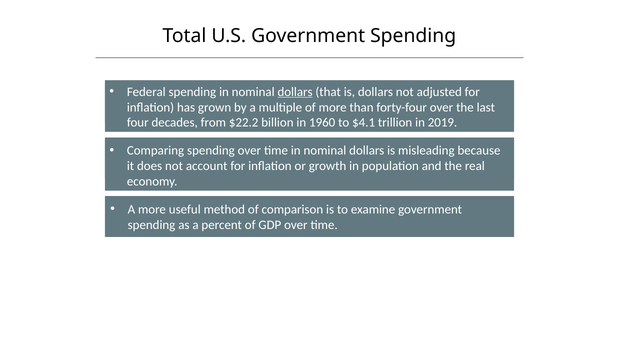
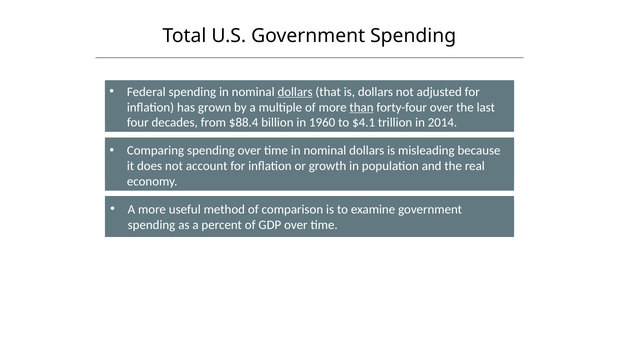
than underline: none -> present
$22.2: $22.2 -> $88.4
2019: 2019 -> 2014
